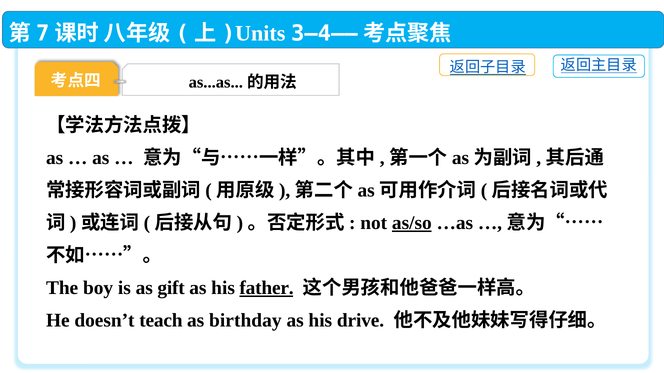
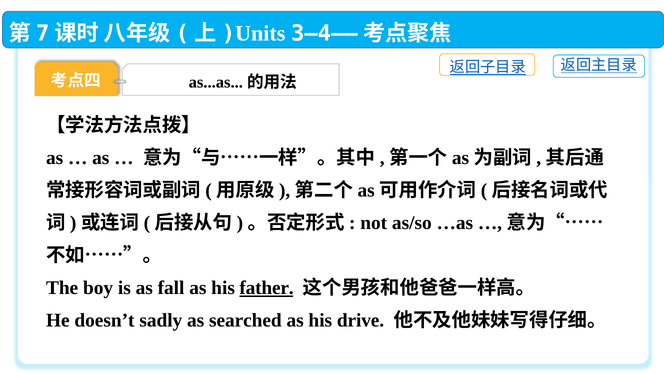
as/so underline: present -> none
gift: gift -> fall
teach: teach -> sadly
birthday: birthday -> searched
